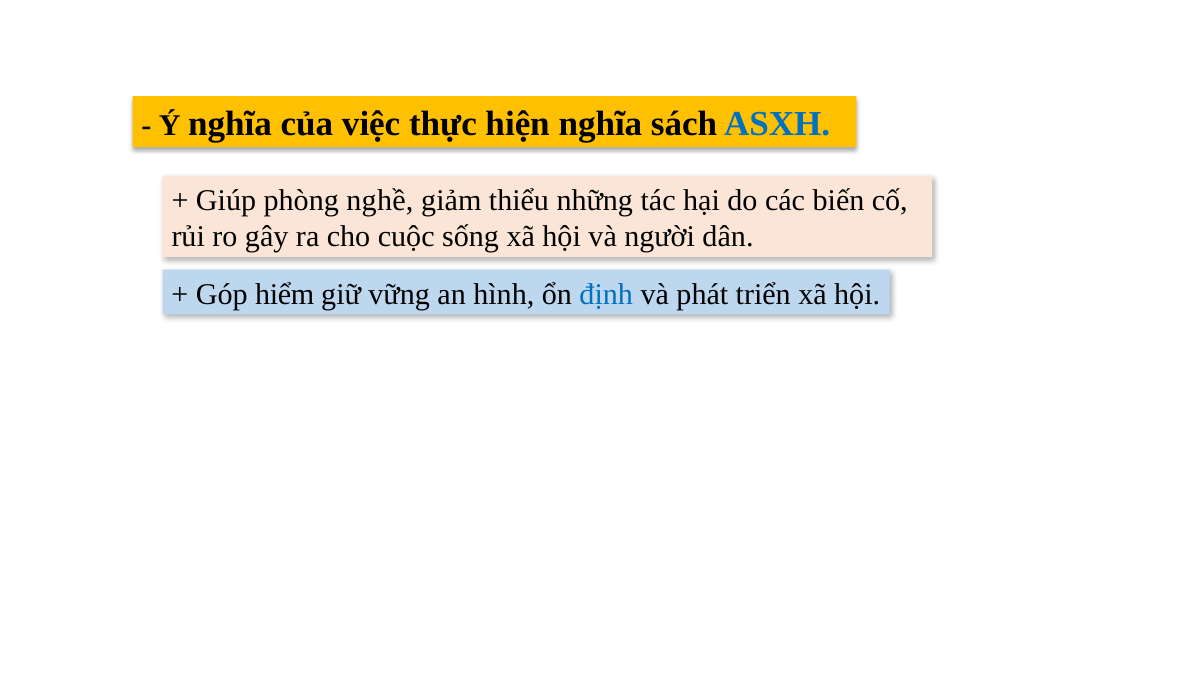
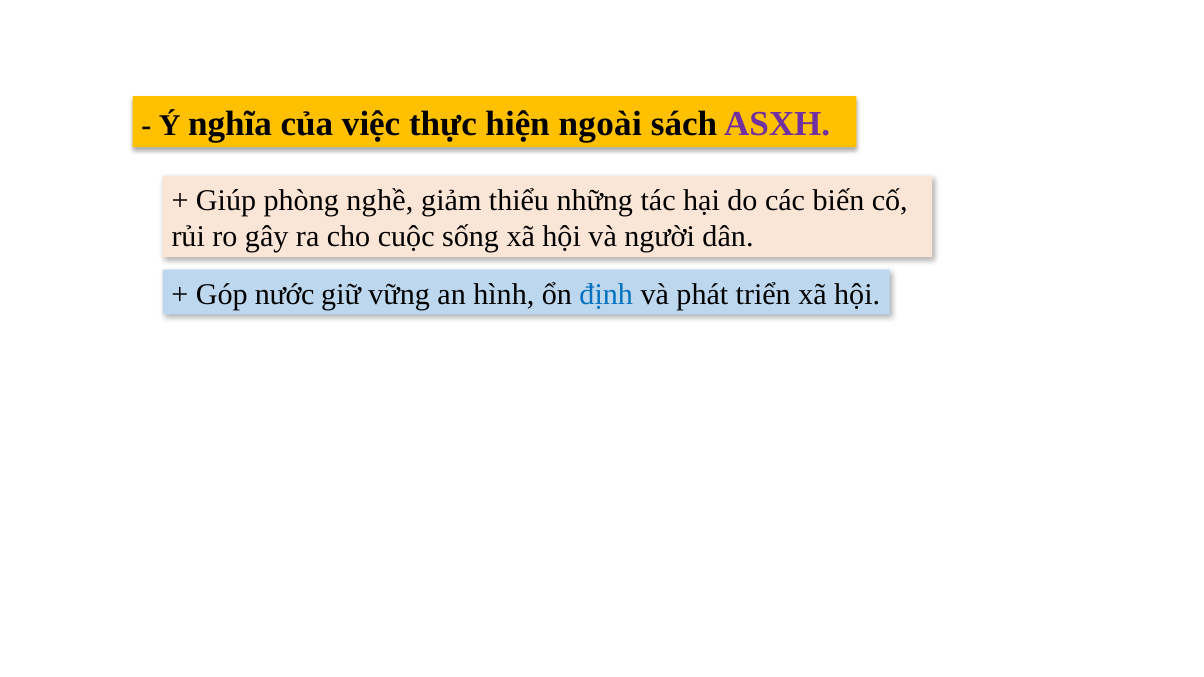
hiện nghĩa: nghĩa -> ngoài
ASXH colour: blue -> purple
hiểm: hiểm -> nước
